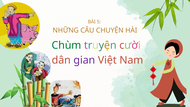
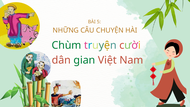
gian colour: purple -> green
